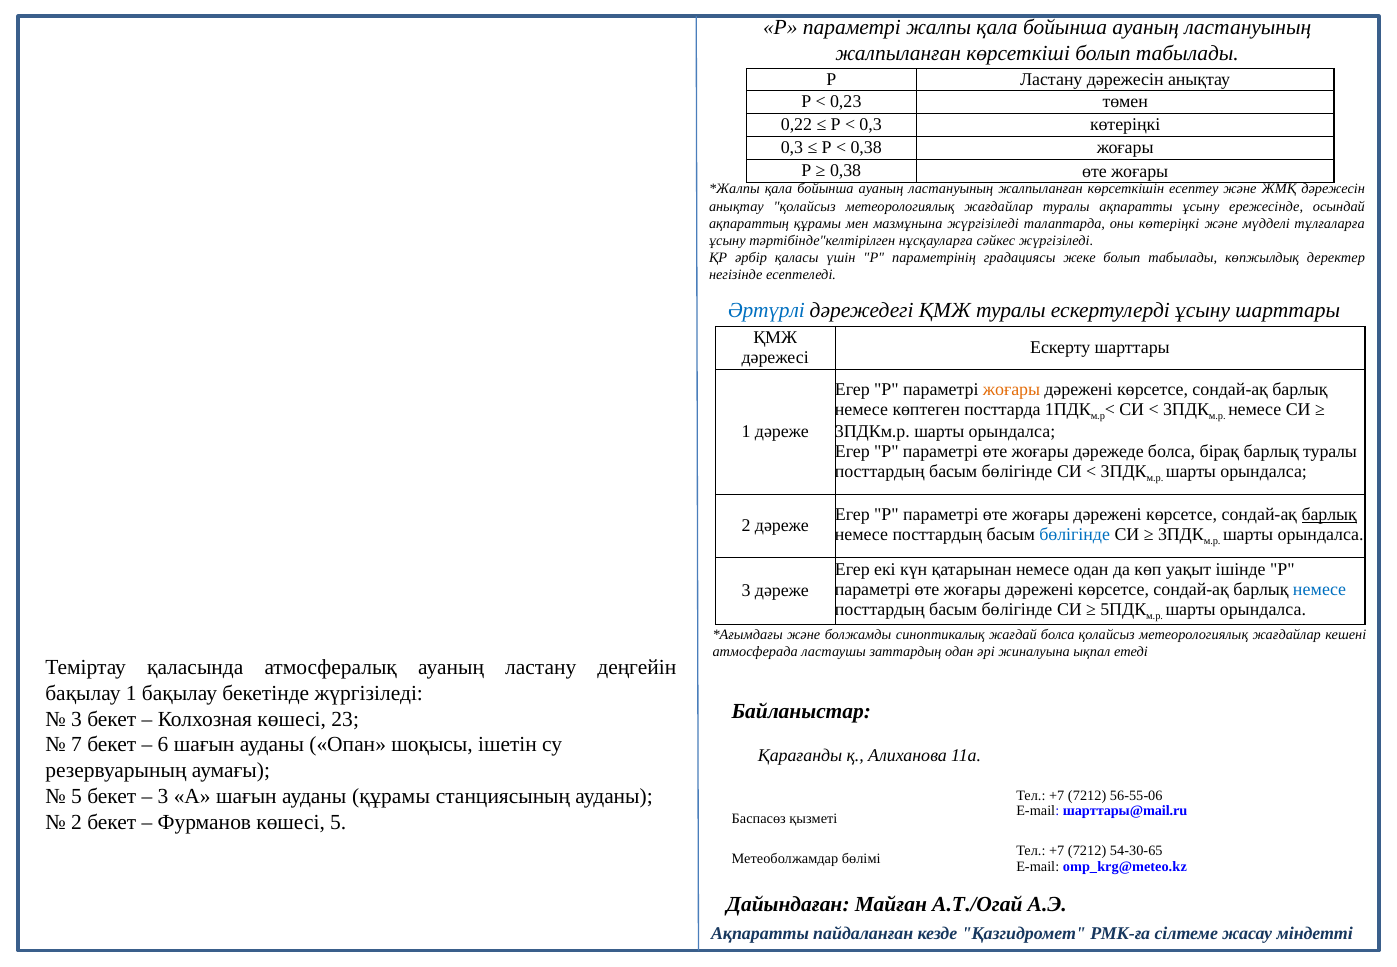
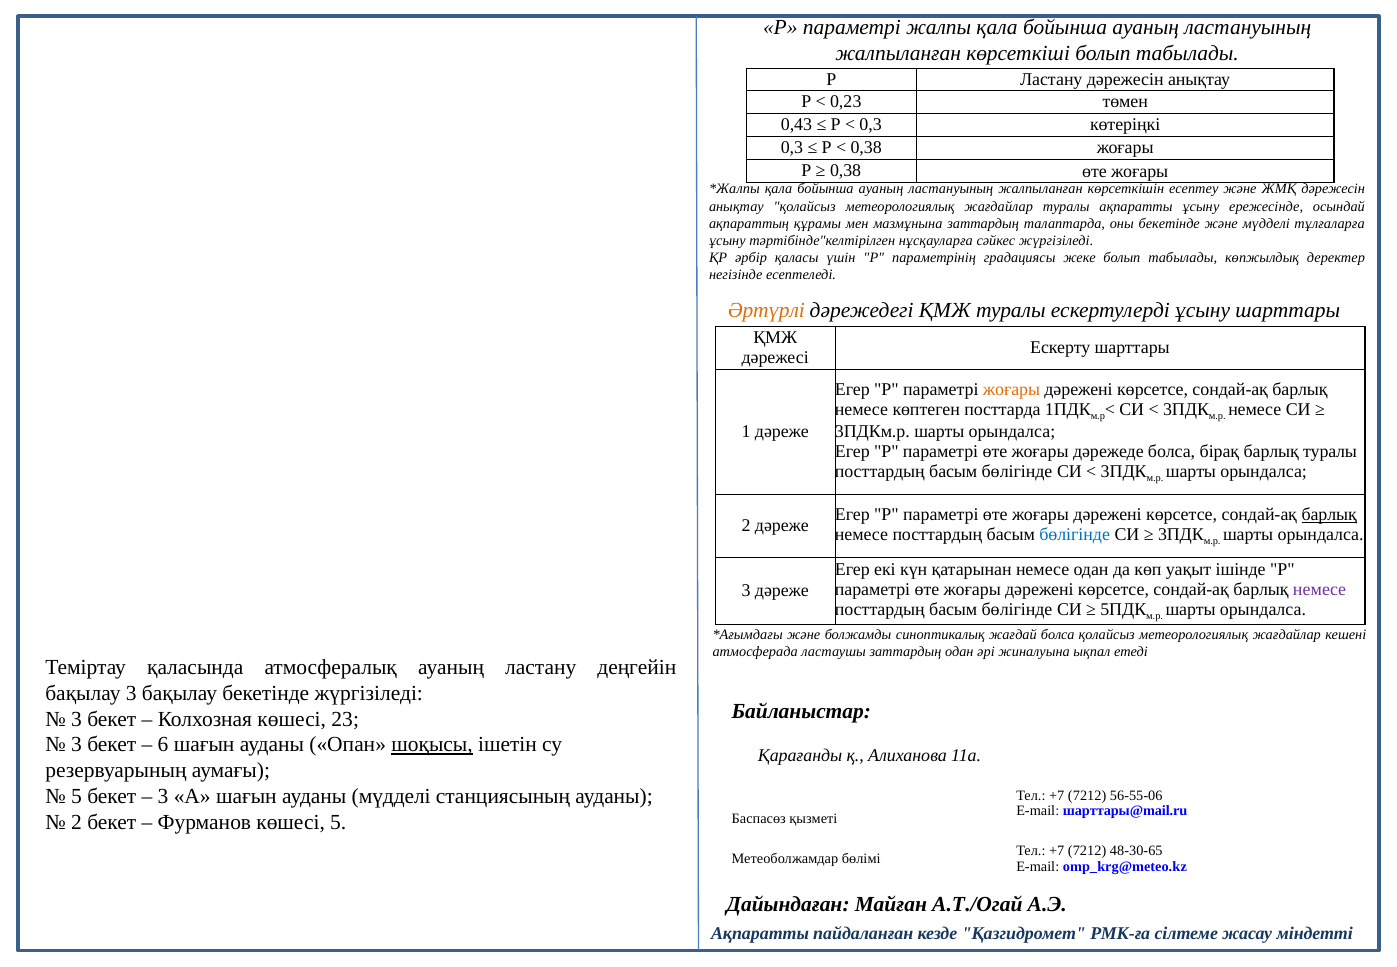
0,22: 0,22 -> 0,43
мазмұнына жүргізіледі: жүргізіледі -> заттардың
оны көтеріңкі: көтеріңкі -> бекетінде
Әртүрлі colour: blue -> orange
немесе at (1319, 590) colour: blue -> purple
бақылау 1: 1 -> 3
7 at (77, 745): 7 -> 3
шоқысы underline: none -> present
ауданы құрамы: құрамы -> мүдделі
54-30-65: 54-30-65 -> 48-30-65
